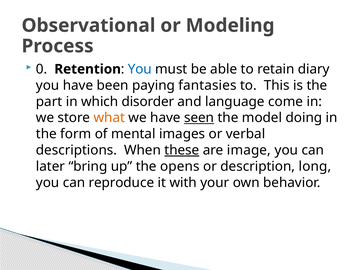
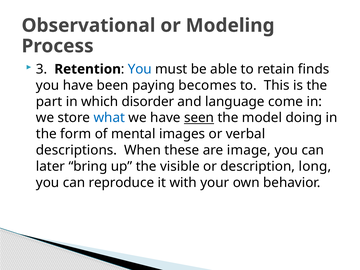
0: 0 -> 3
diary: diary -> finds
fantasies: fantasies -> becomes
what colour: orange -> blue
these underline: present -> none
opens: opens -> visible
